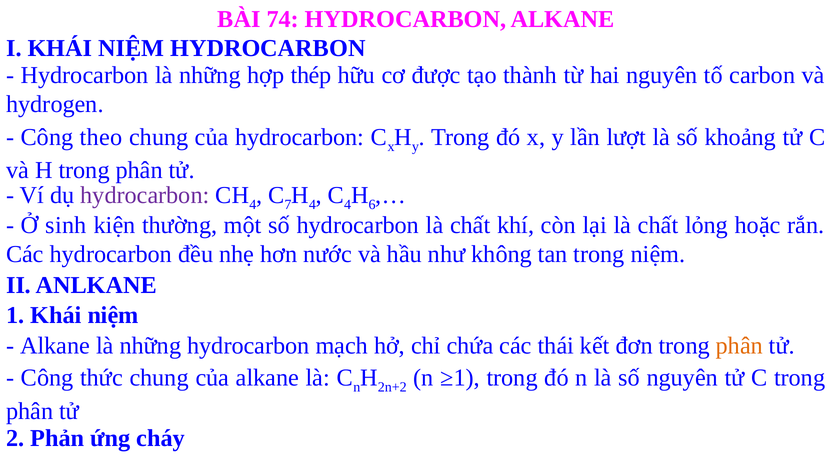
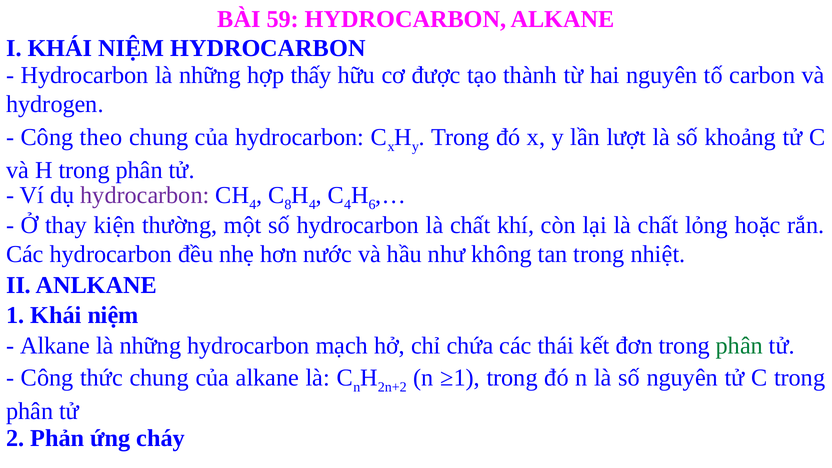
74: 74 -> 59
thép: thép -> thấy
7: 7 -> 8
sinh: sinh -> thay
trong niệm: niệm -> nhiệt
phân at (739, 346) colour: orange -> green
